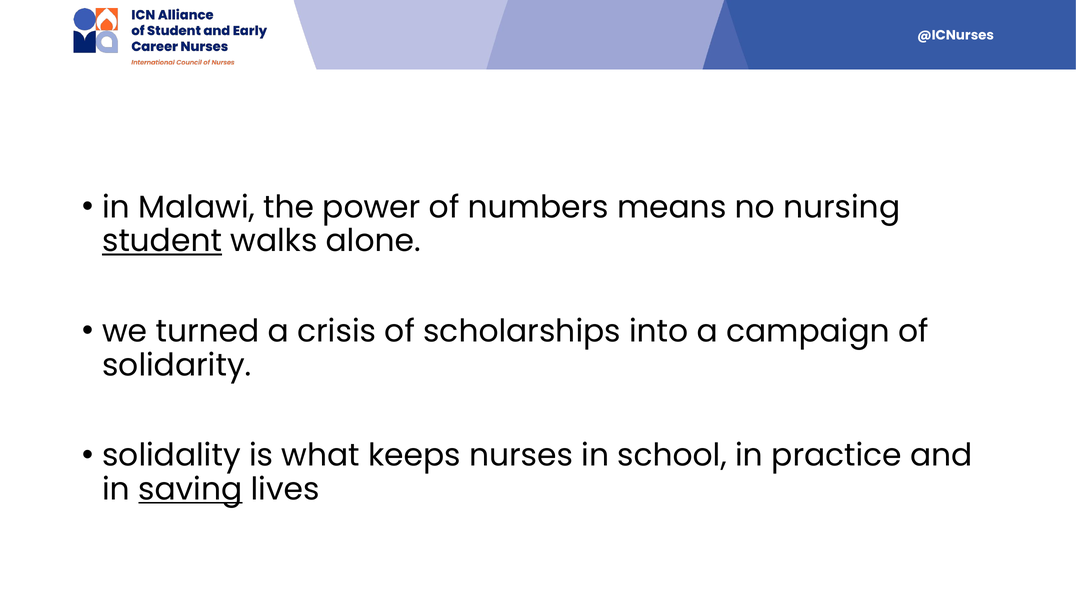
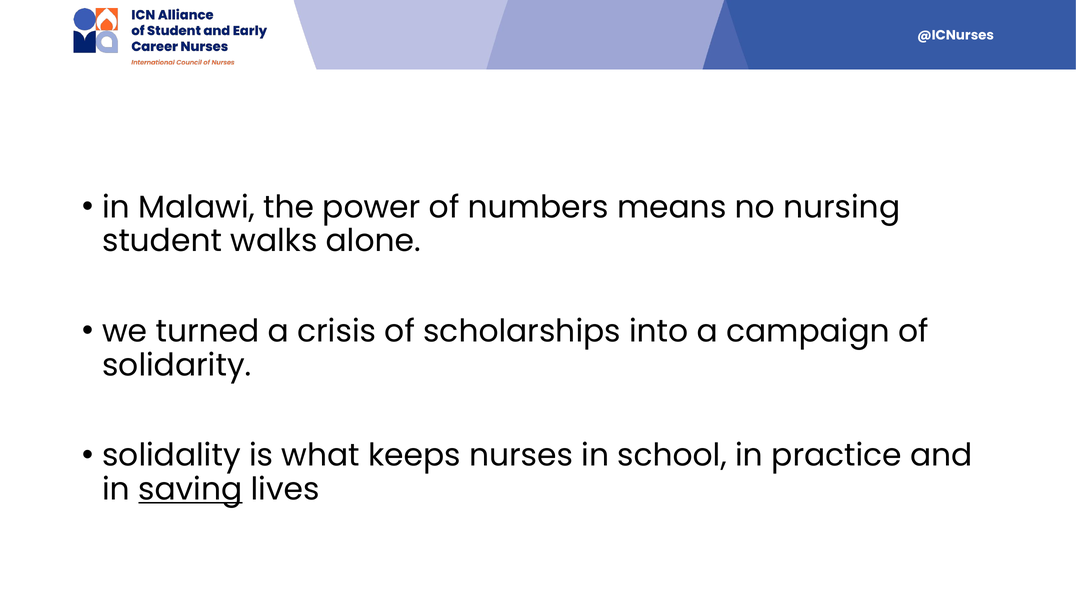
student underline: present -> none
